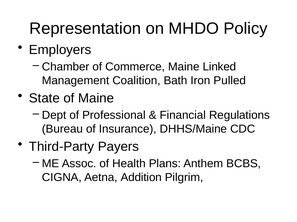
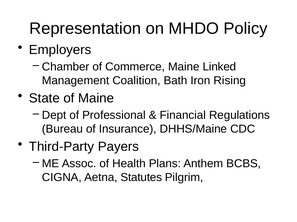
Pulled: Pulled -> Rising
Addition: Addition -> Statutes
